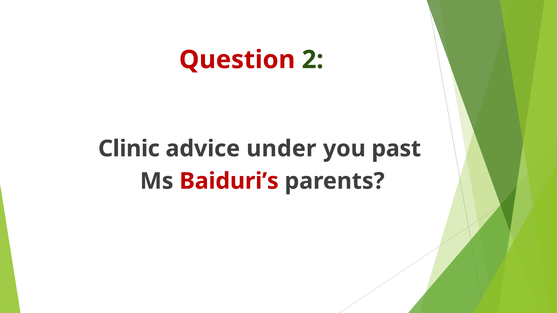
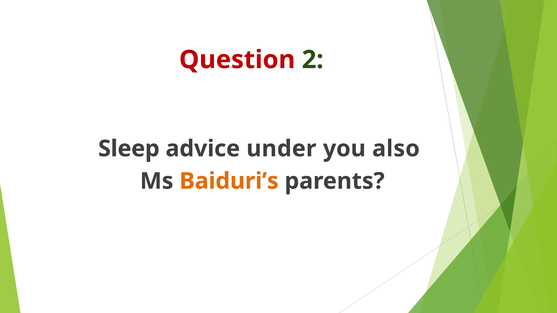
Clinic: Clinic -> Sleep
past: past -> also
Baiduri’s colour: red -> orange
